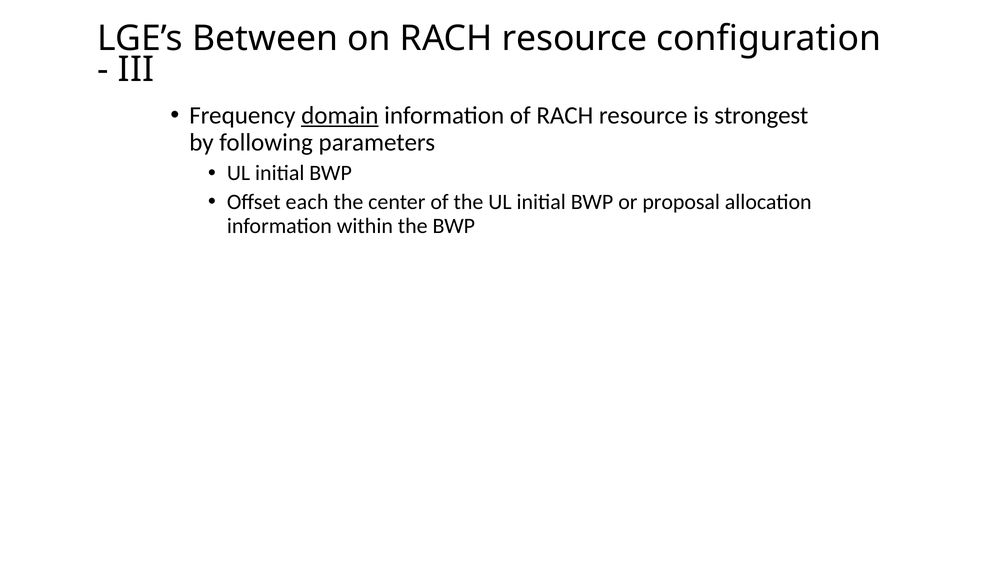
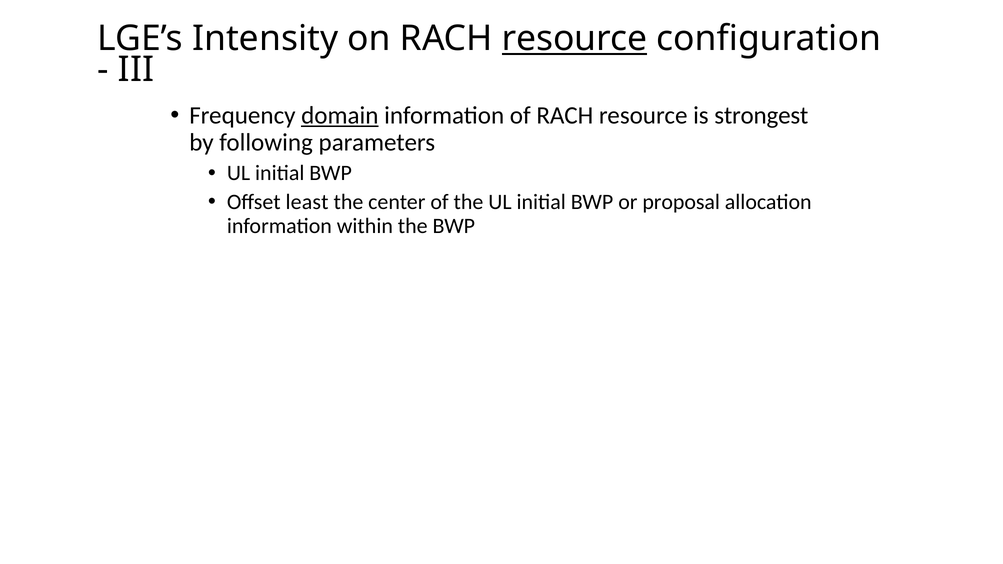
Between: Between -> Intensity
resource at (575, 39) underline: none -> present
each: each -> least
